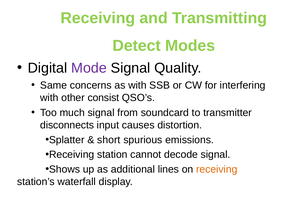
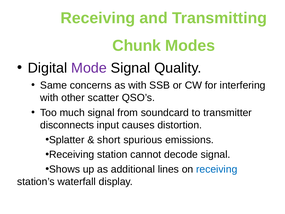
Detect: Detect -> Chunk
consist: consist -> scatter
receiving at (217, 169) colour: orange -> blue
